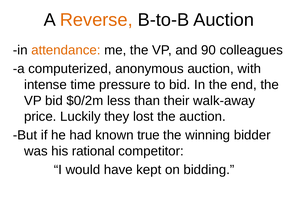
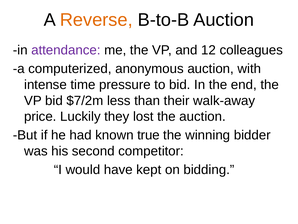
attendance colour: orange -> purple
90: 90 -> 12
$0/2m: $0/2m -> $7/2m
rational: rational -> second
